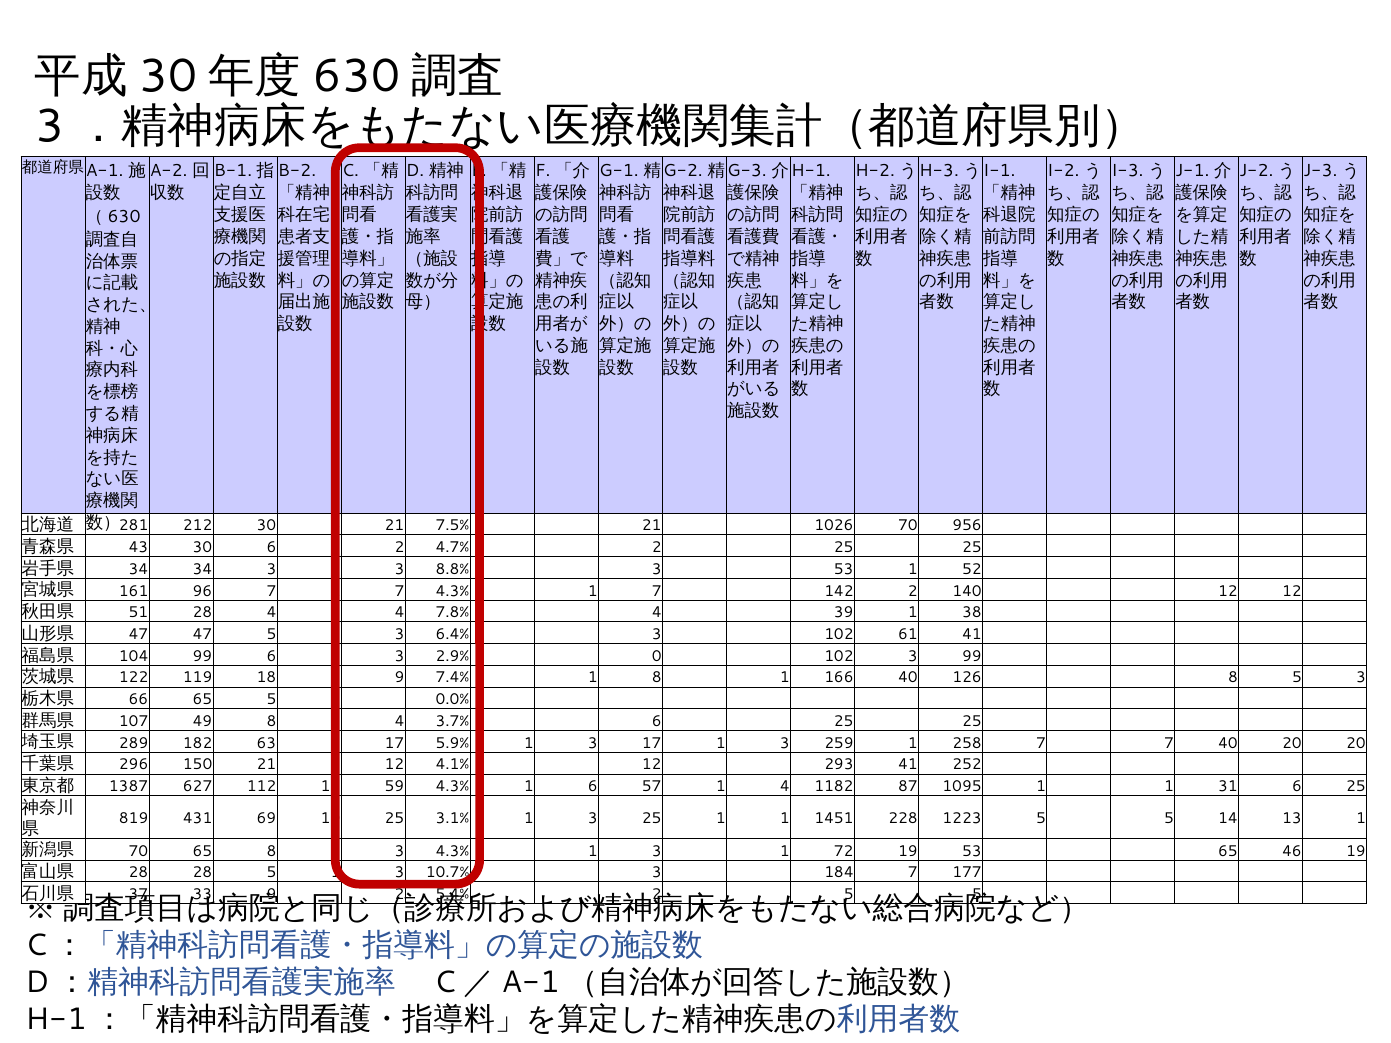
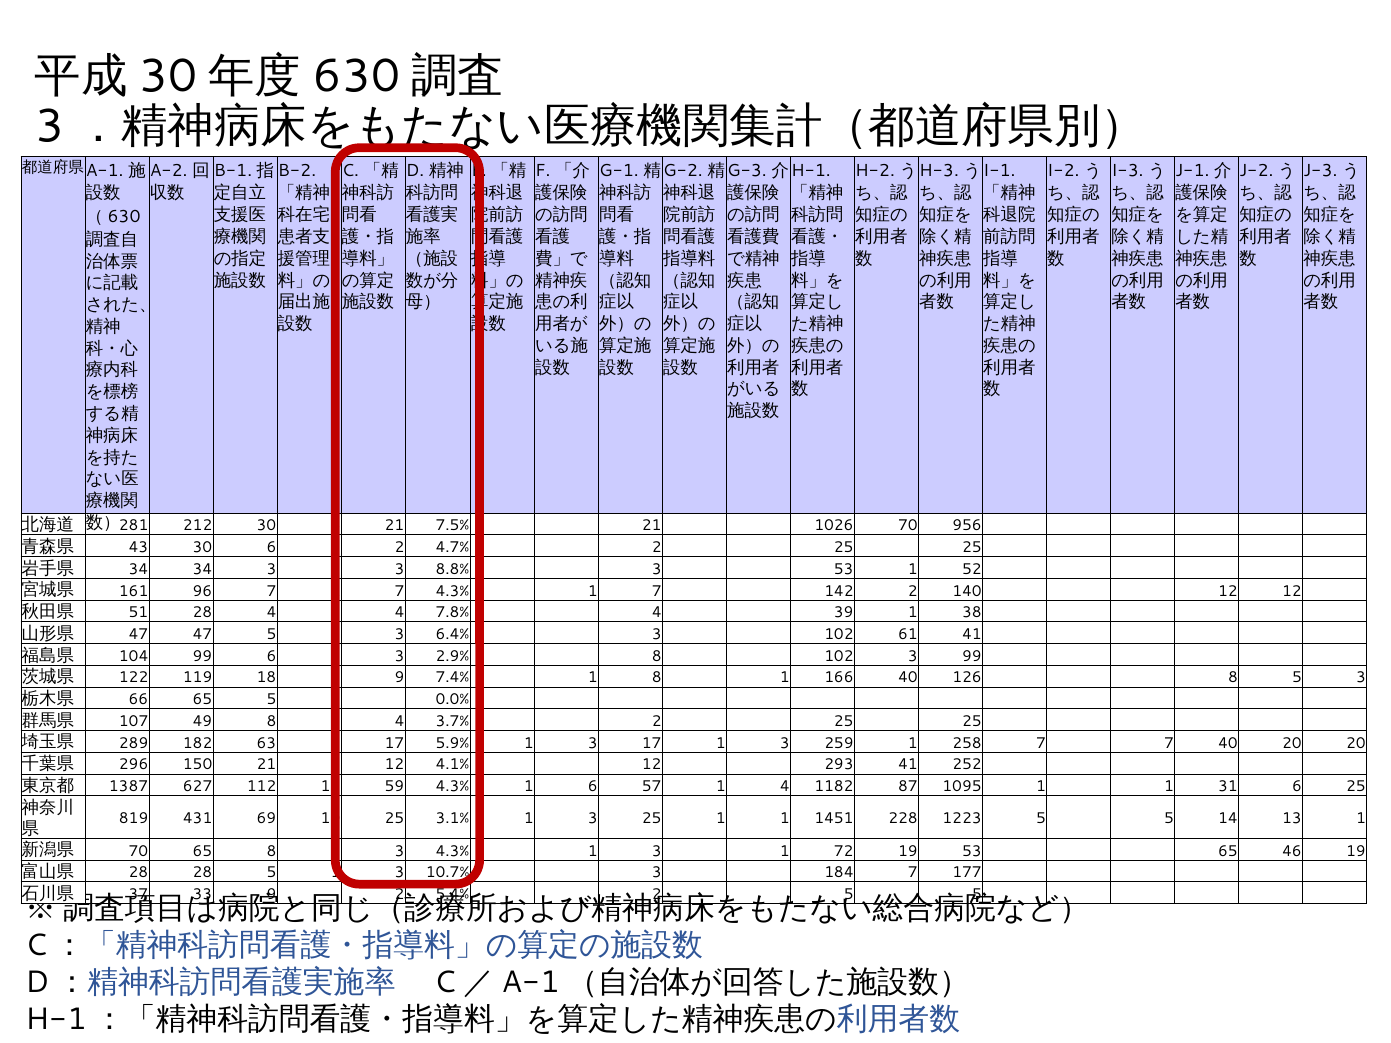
2.9% 0: 0 -> 8
3.7% 6: 6 -> 2
